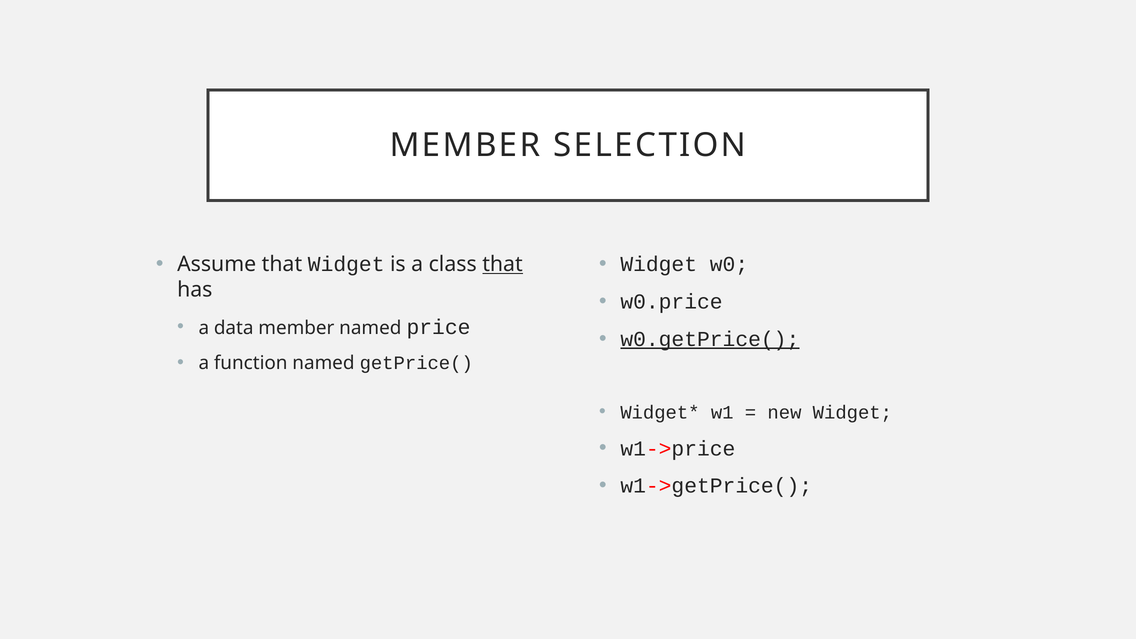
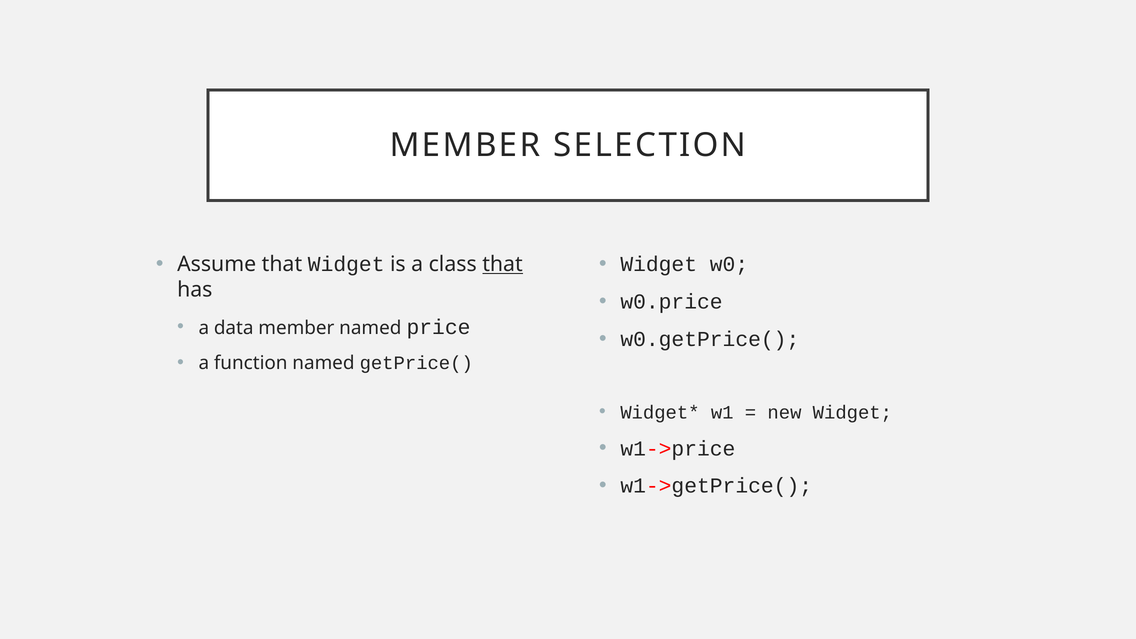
w0.getPrice( underline: present -> none
